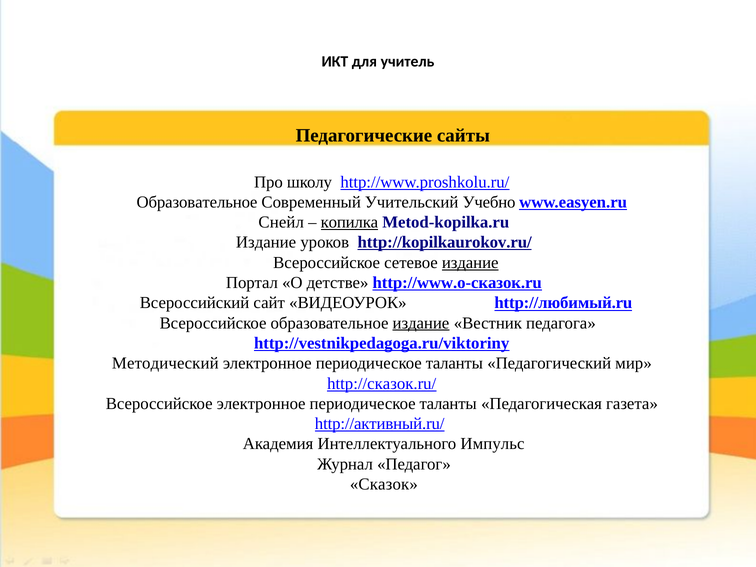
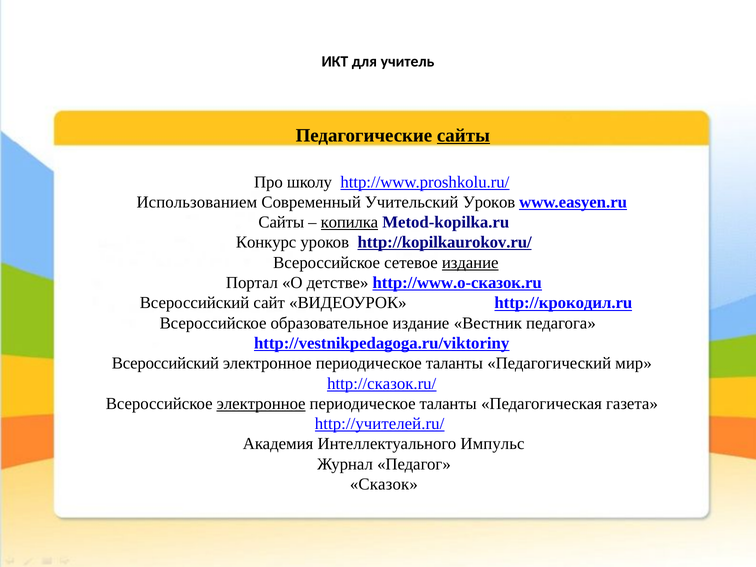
сайты at (463, 135) underline: none -> present
Образовательное at (197, 202): Образовательное -> Использованием
Учительский Учебно: Учебно -> Уроков
Снейл at (281, 222): Снейл -> Сайты
Издание at (266, 242): Издание -> Конкурс
http://любимый.ru: http://любимый.ru -> http://крокодил.ru
издание at (421, 323) underline: present -> none
Методический at (165, 363): Методический -> Всероссийский
электронное at (261, 404) underline: none -> present
http://активный.ru/: http://активный.ru/ -> http://учителей.ru/
